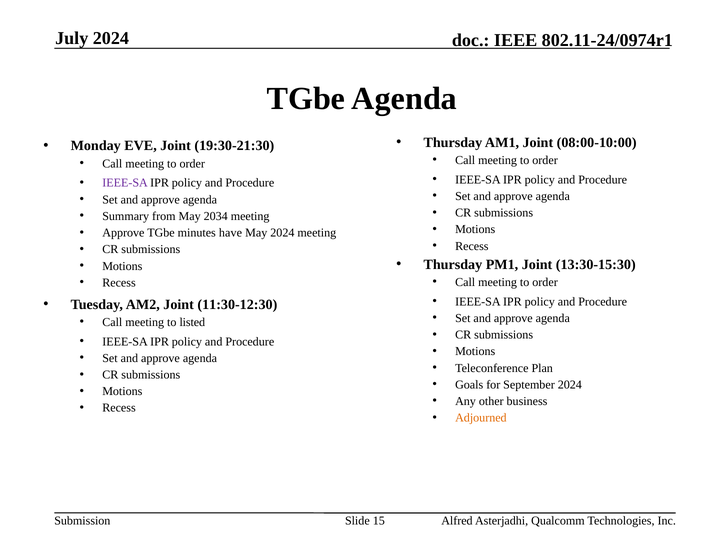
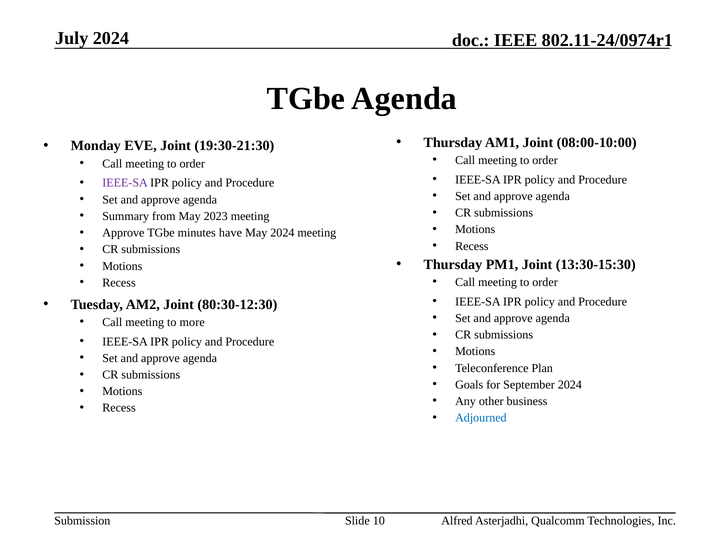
2034: 2034 -> 2023
11:30-12:30: 11:30-12:30 -> 80:30-12:30
listed: listed -> more
Adjourned colour: orange -> blue
15: 15 -> 10
